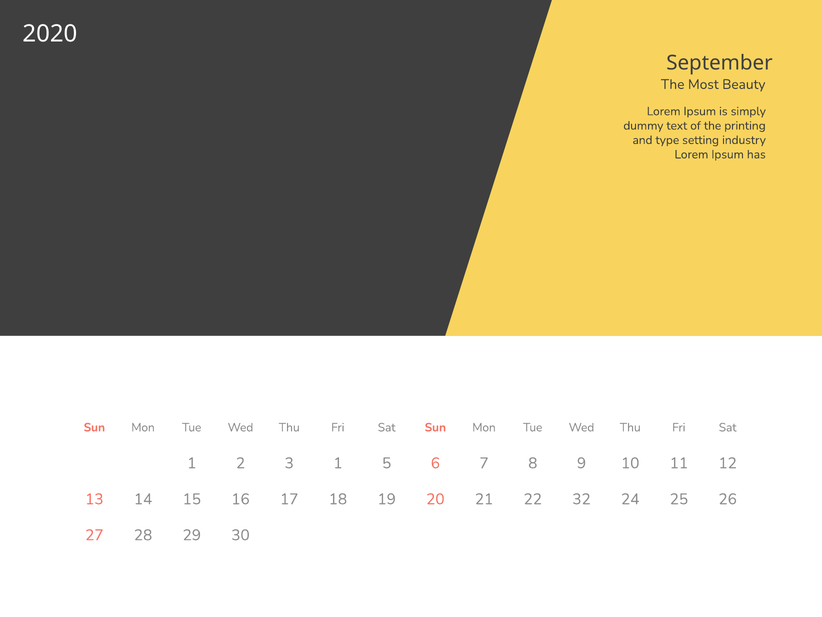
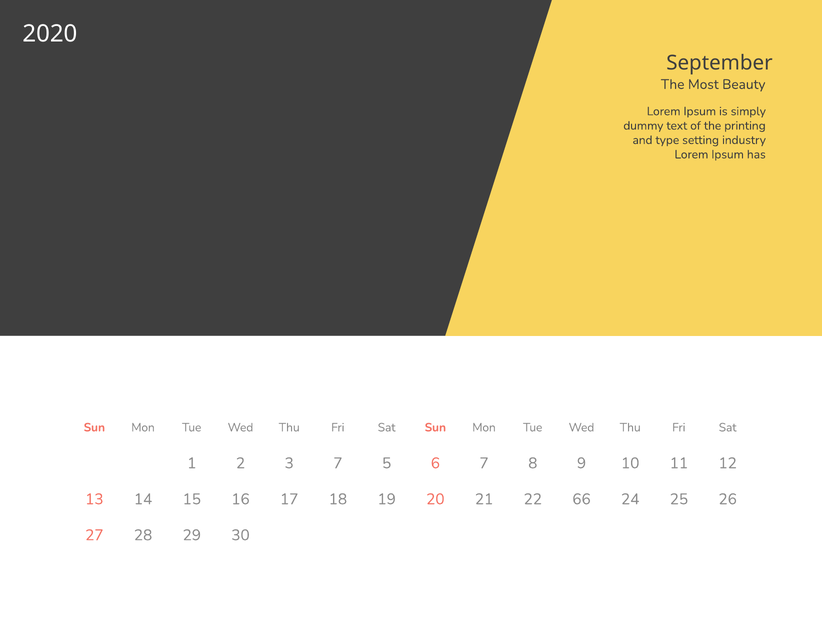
3 1: 1 -> 7
32: 32 -> 66
